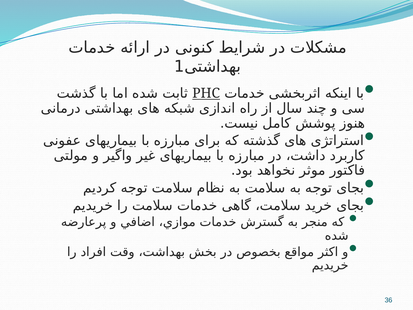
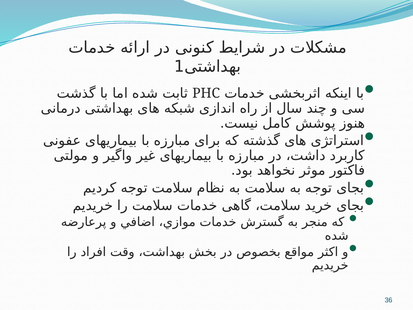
PHC underline: present -> none
